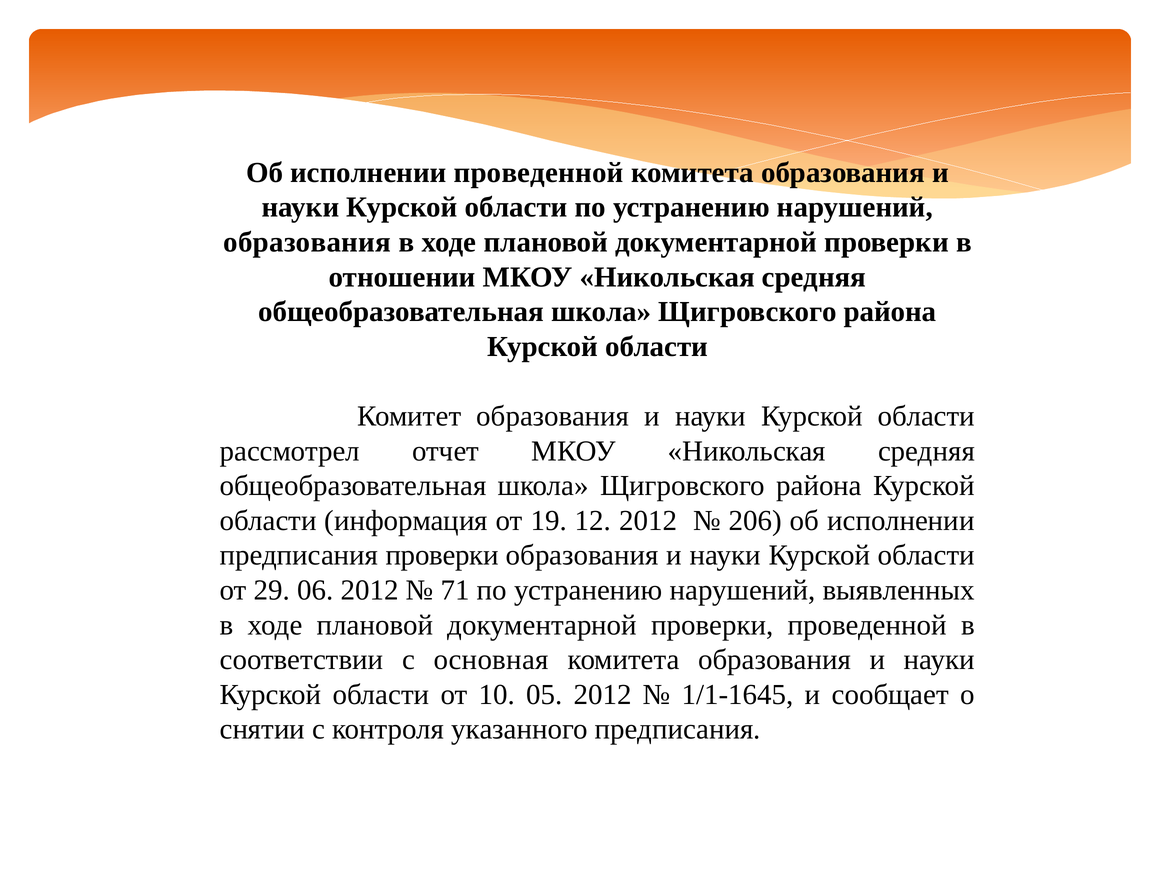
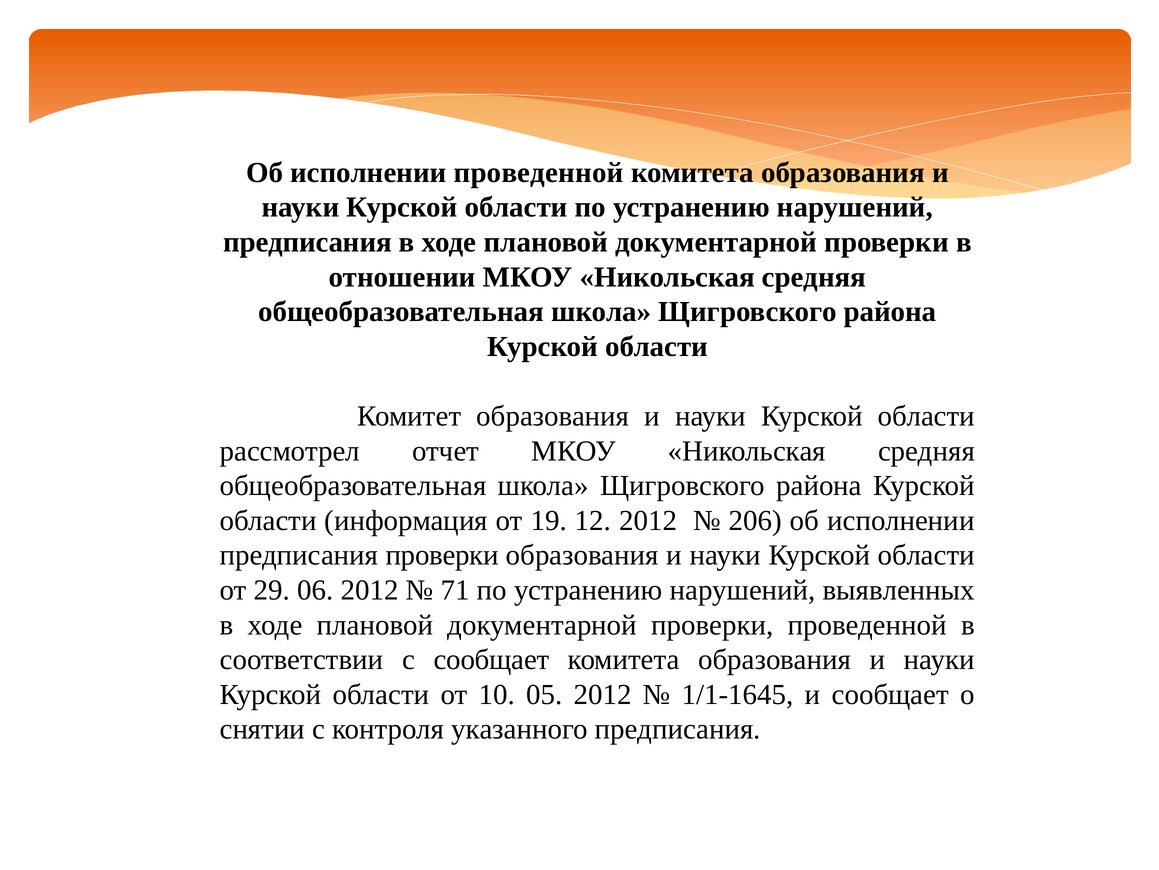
образования at (307, 242): образования -> предписания
с основная: основная -> сообщает
